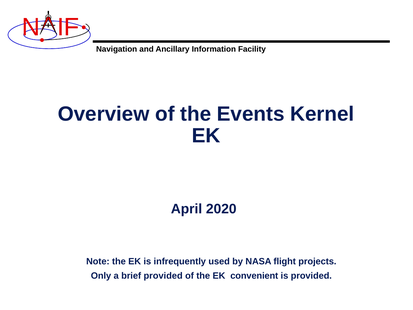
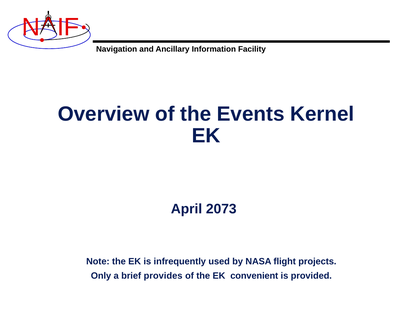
2020: 2020 -> 2073
brief provided: provided -> provides
